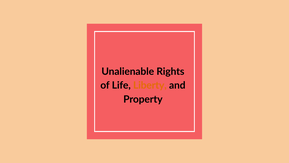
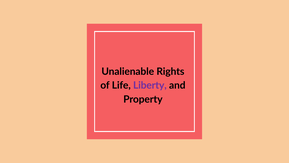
Liberty colour: orange -> purple
